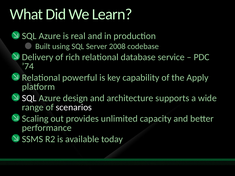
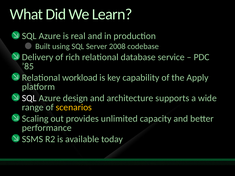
’74: ’74 -> ’85
powerful: powerful -> workload
scenarios colour: white -> yellow
